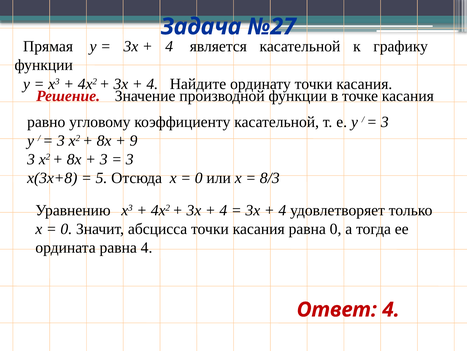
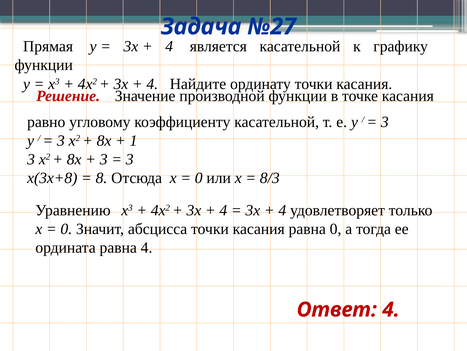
9: 9 -> 1
5: 5 -> 8
